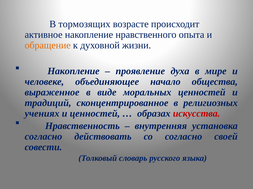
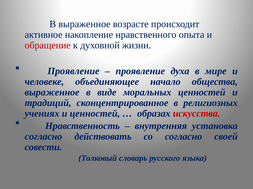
В тормозящих: тормозящих -> выраженное
обращение colour: orange -> red
Накопление at (73, 71): Накопление -> Проявление
